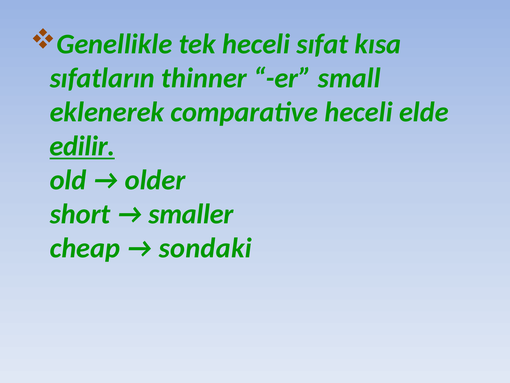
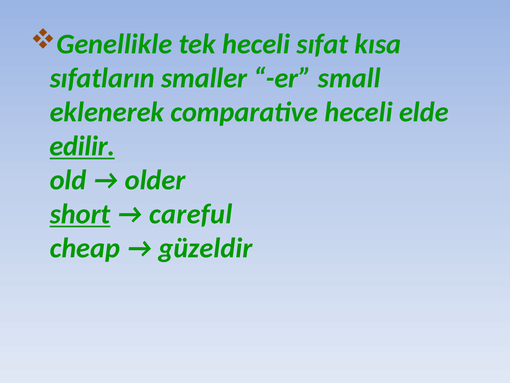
thinner: thinner -> smaller
short underline: none -> present
smaller: smaller -> careful
sondaki: sondaki -> güzeldir
